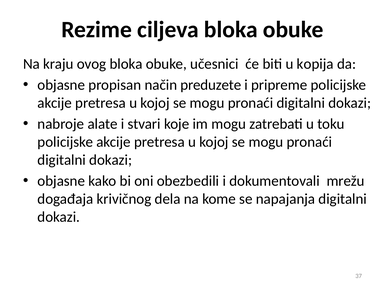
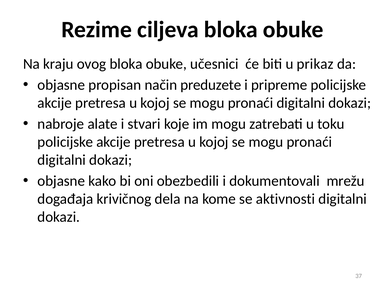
kopija: kopija -> prikaz
napajanja: napajanja -> aktivnosti
